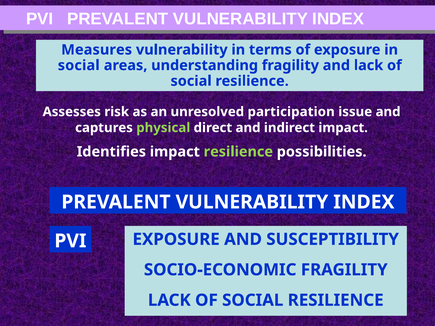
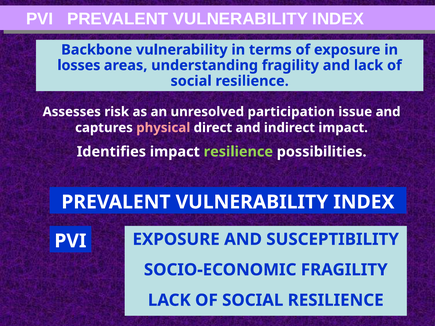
Measures: Measures -> Backbone
social at (79, 65): social -> losses
physical colour: light green -> pink
